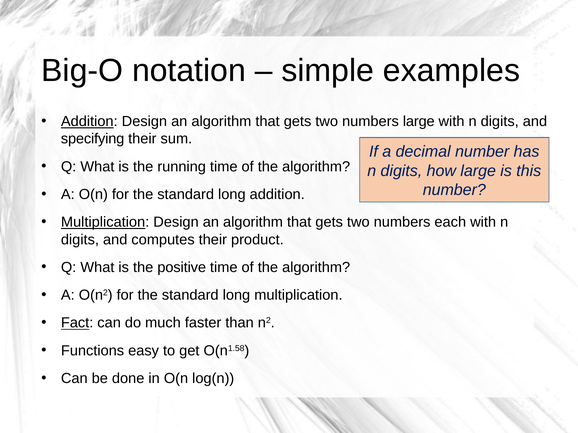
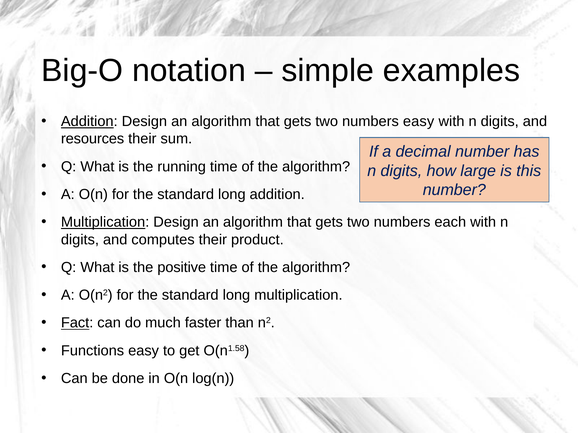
numbers large: large -> easy
specifying: specifying -> resources
